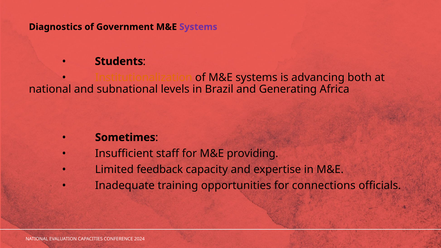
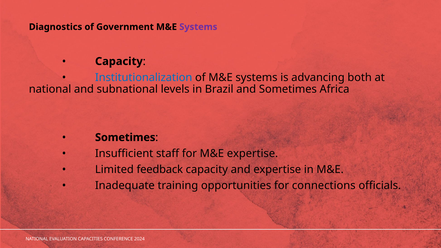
Students at (119, 61): Students -> Capacity
Institutionalization colour: orange -> blue
and Generating: Generating -> Sometimes
M&E providing: providing -> expertise
